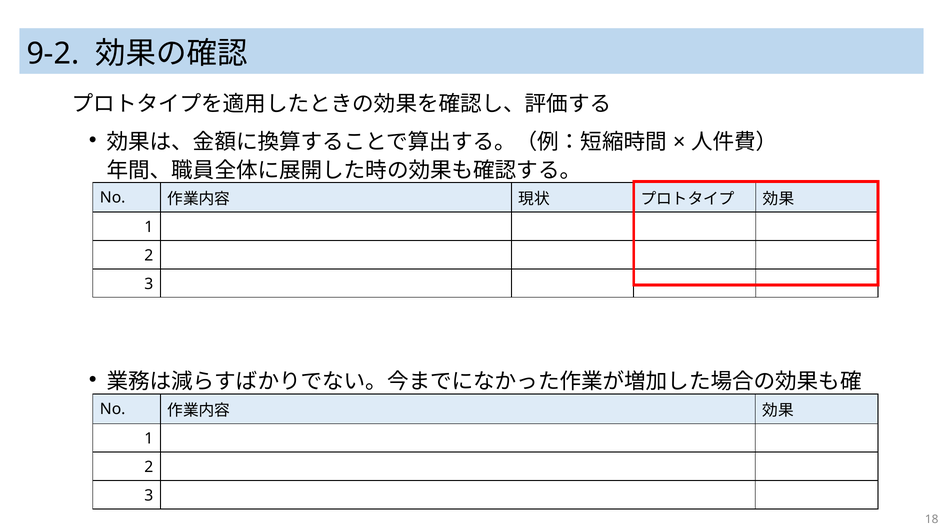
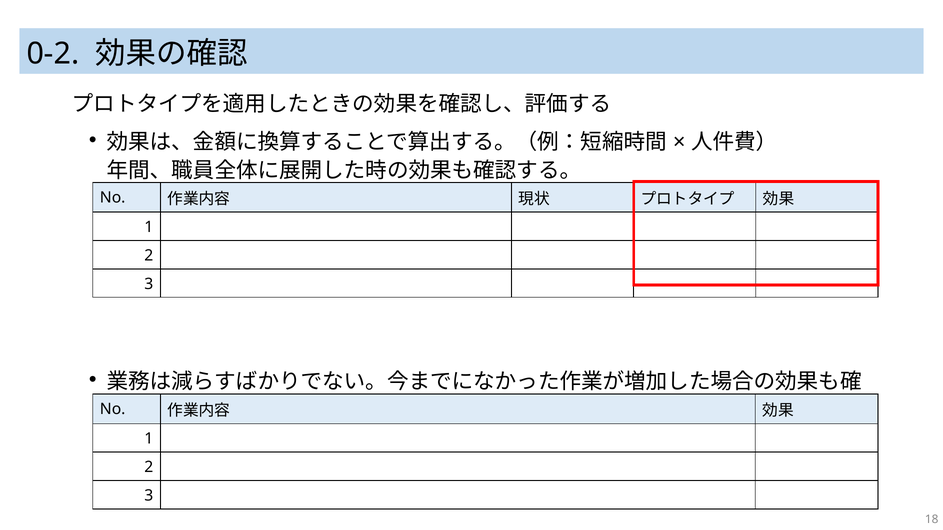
9-2: 9-2 -> 0-2
